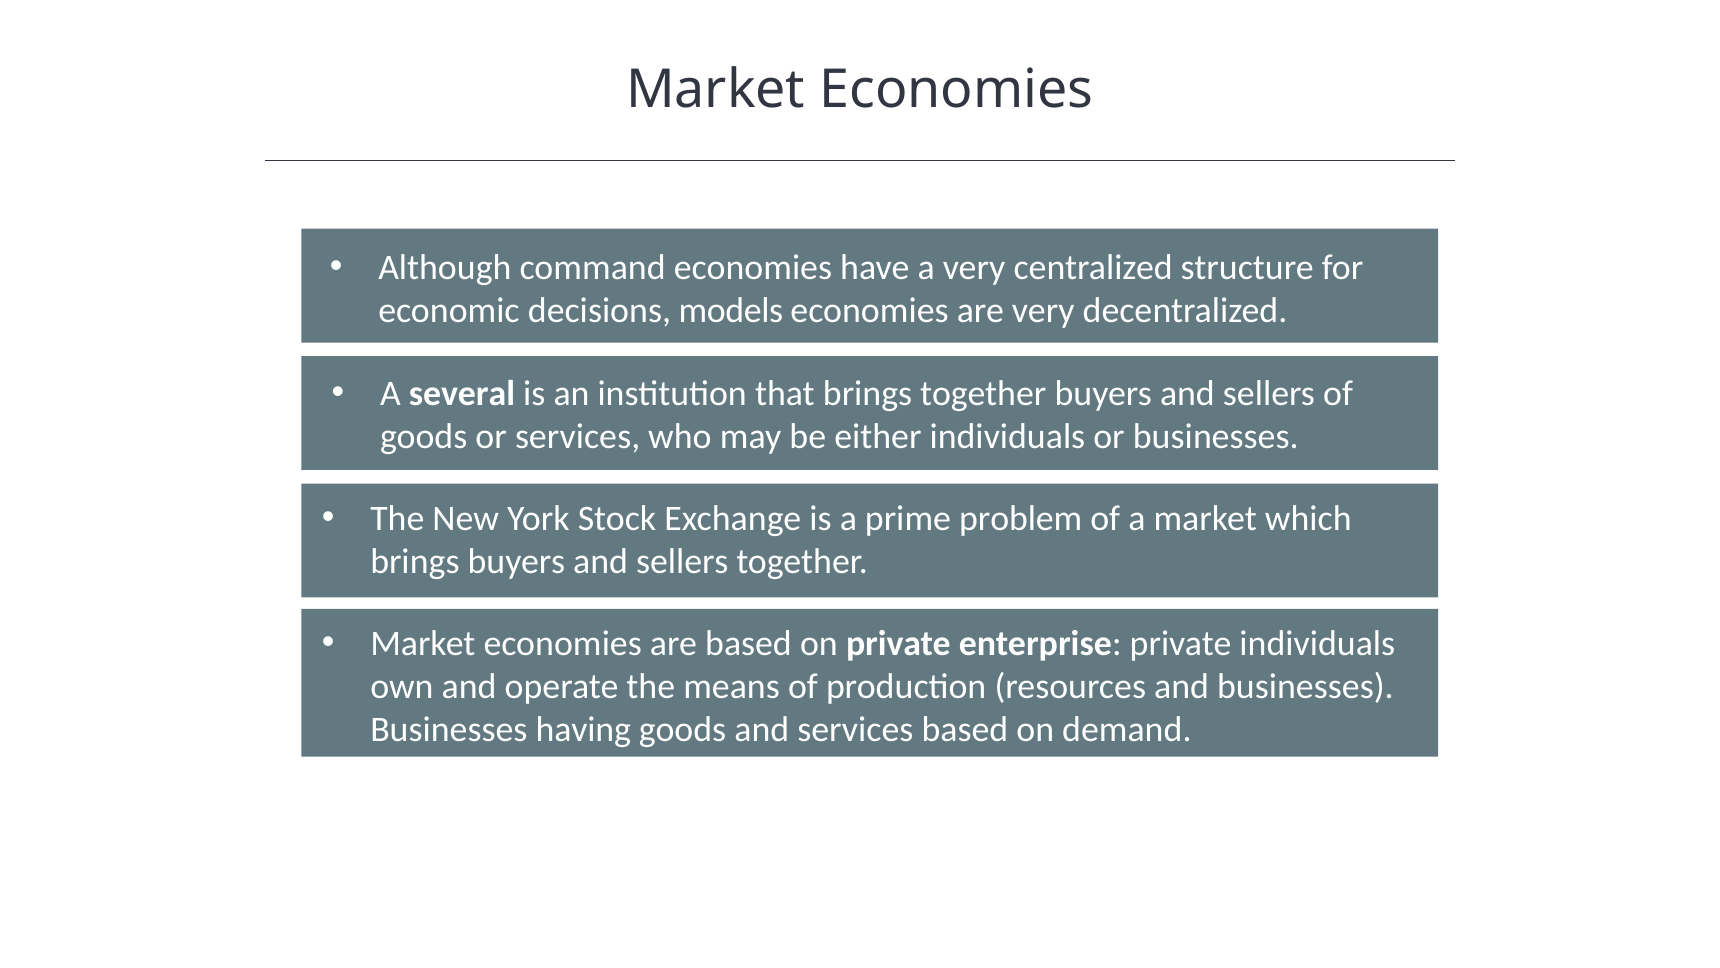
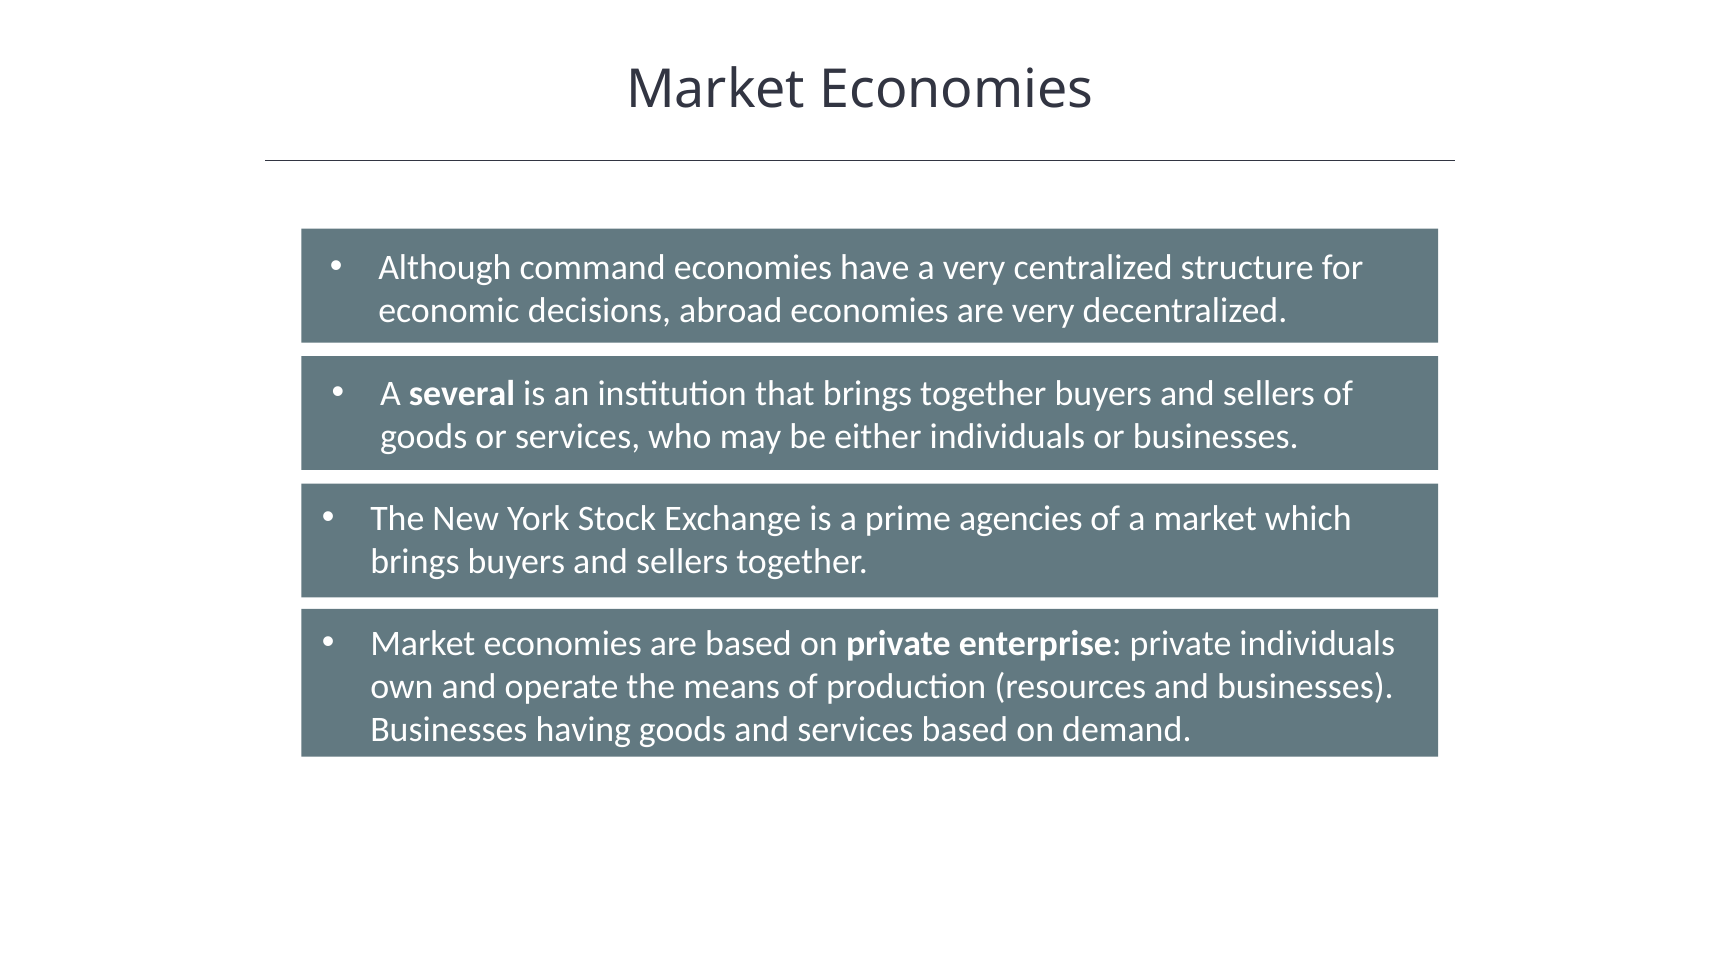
models: models -> abroad
problem: problem -> agencies
